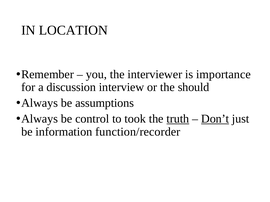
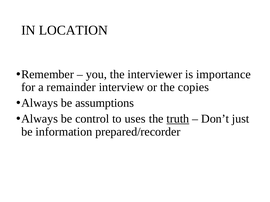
discussion: discussion -> remainder
should: should -> copies
took: took -> uses
Don’t underline: present -> none
function/recorder: function/recorder -> prepared/recorder
